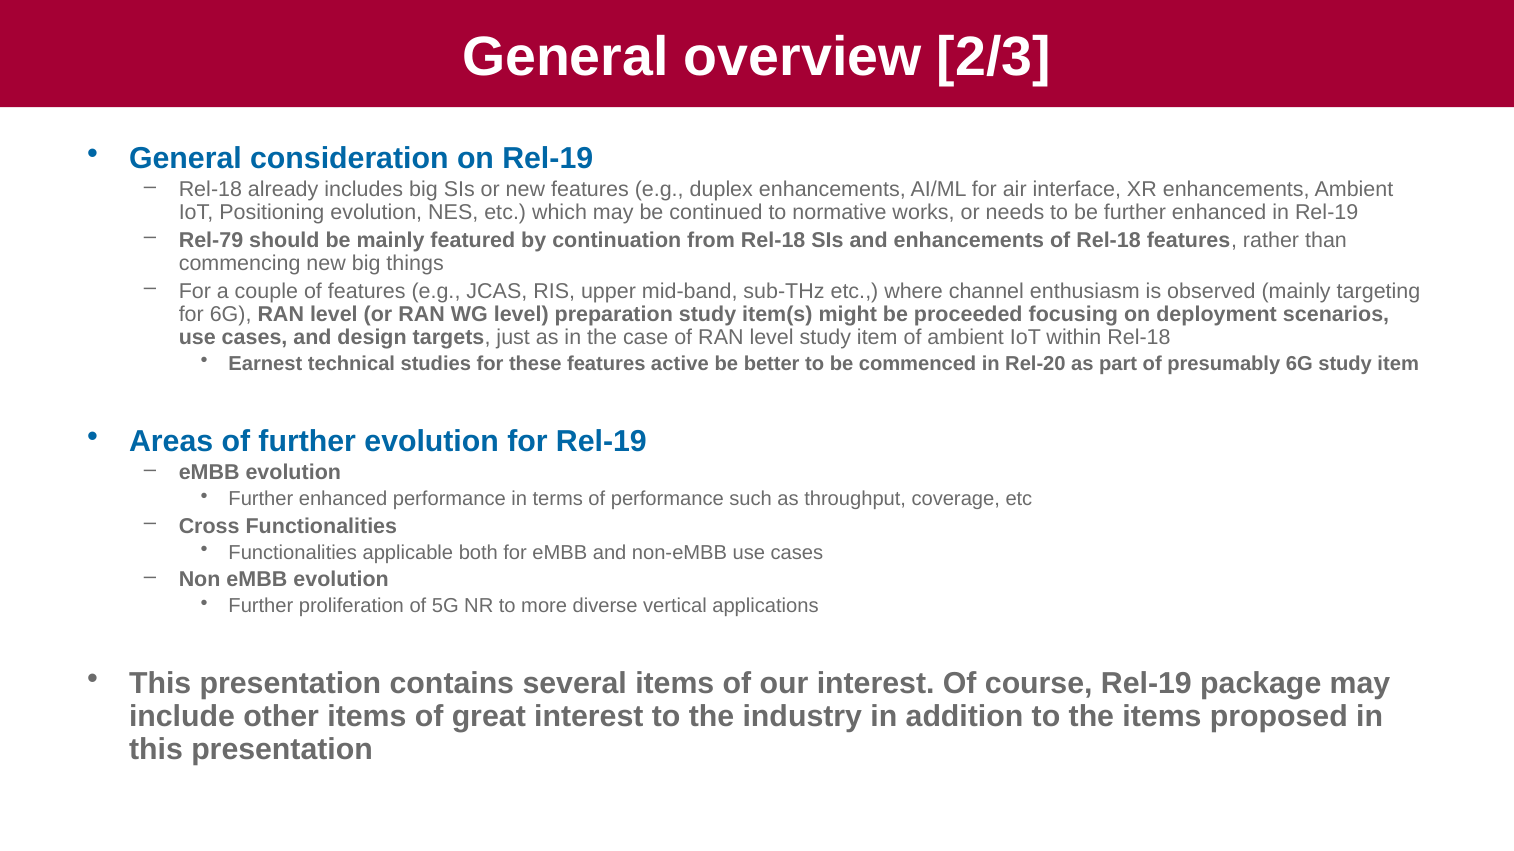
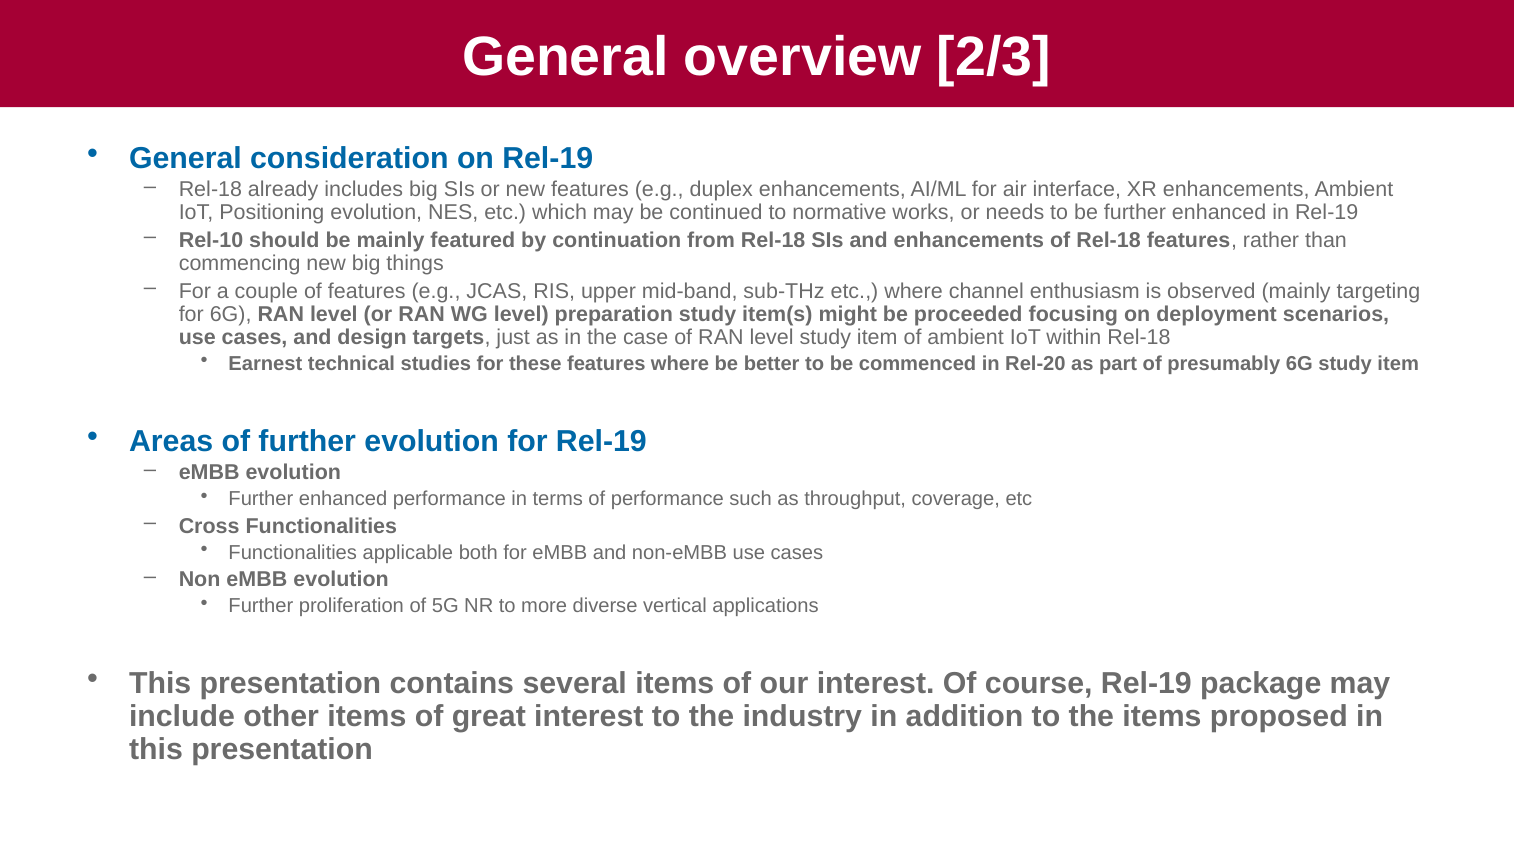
Rel-79: Rel-79 -> Rel-10
features active: active -> where
